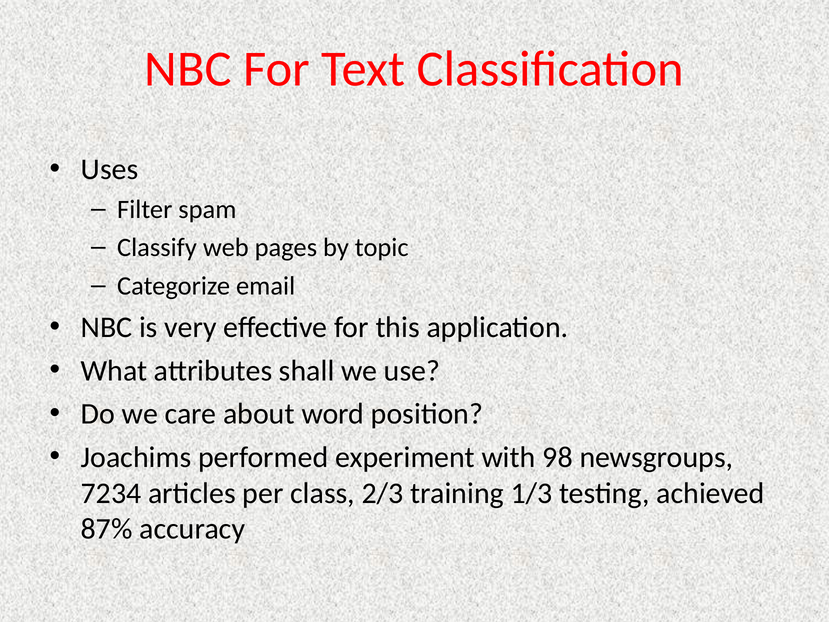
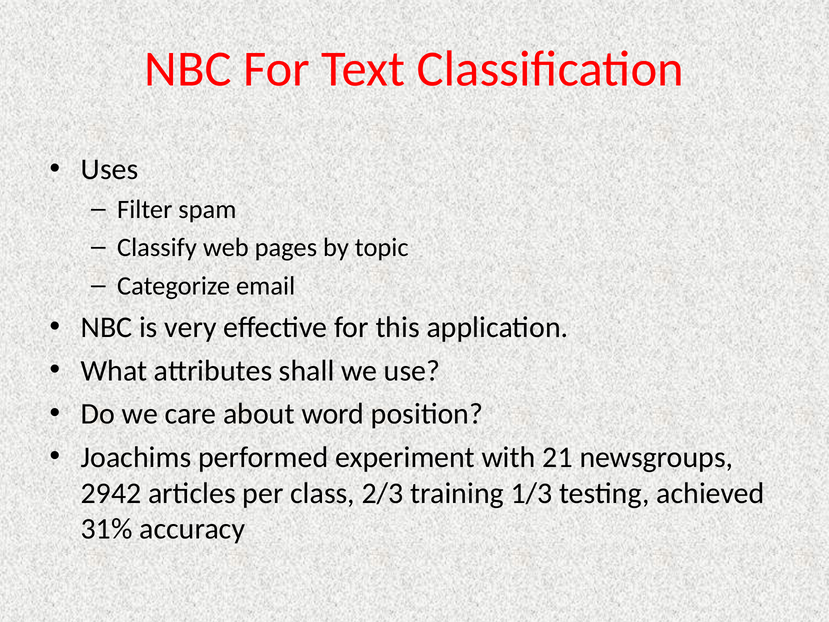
98: 98 -> 21
7234: 7234 -> 2942
87%: 87% -> 31%
